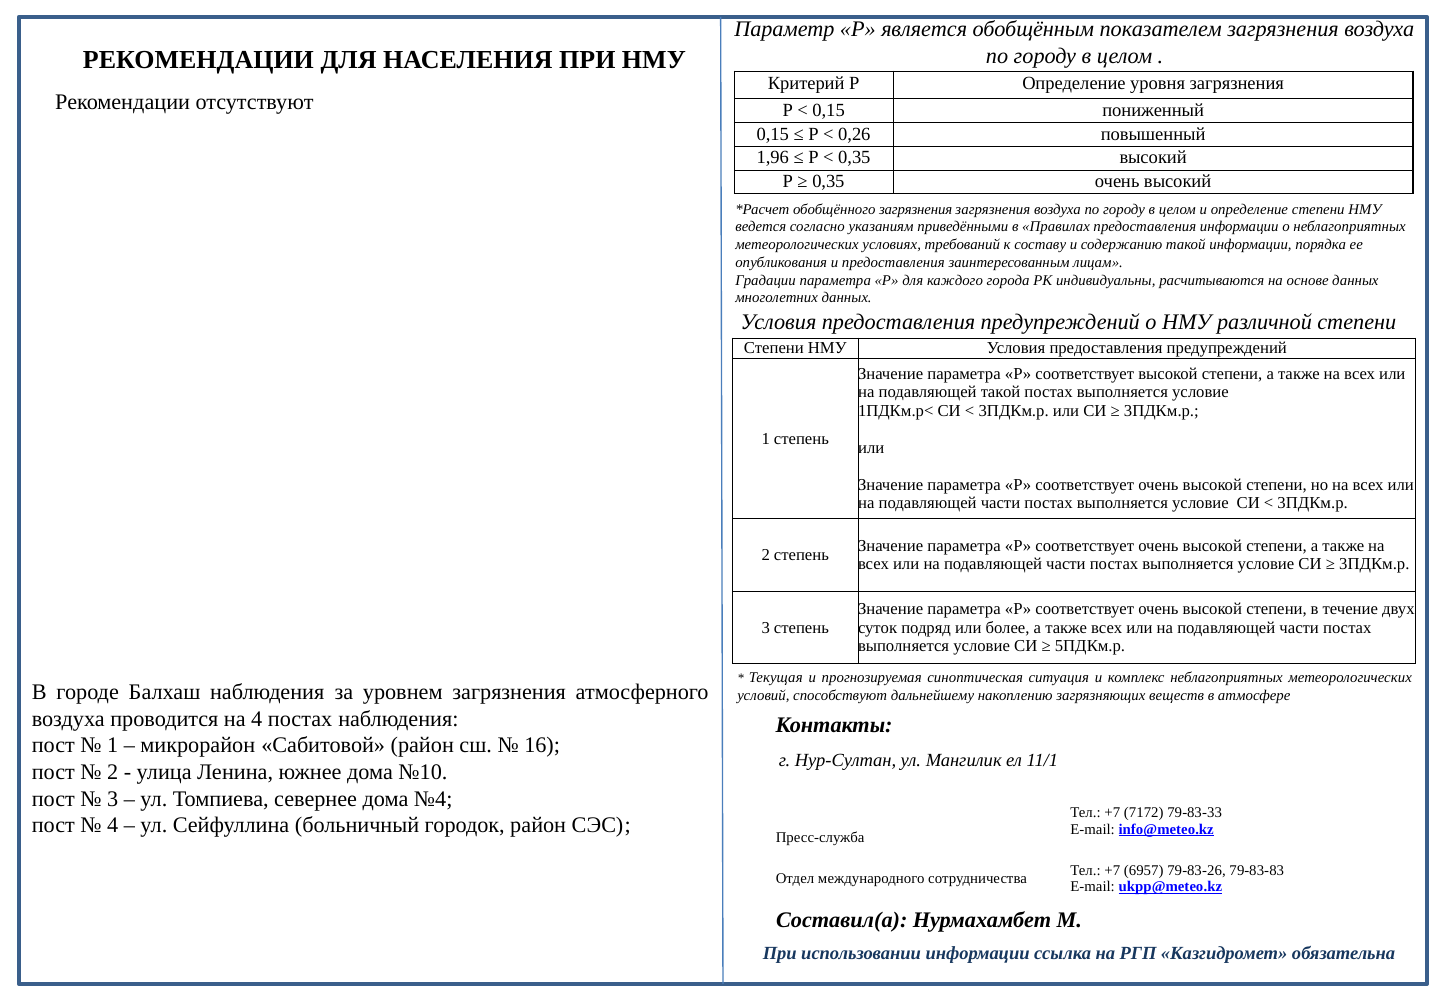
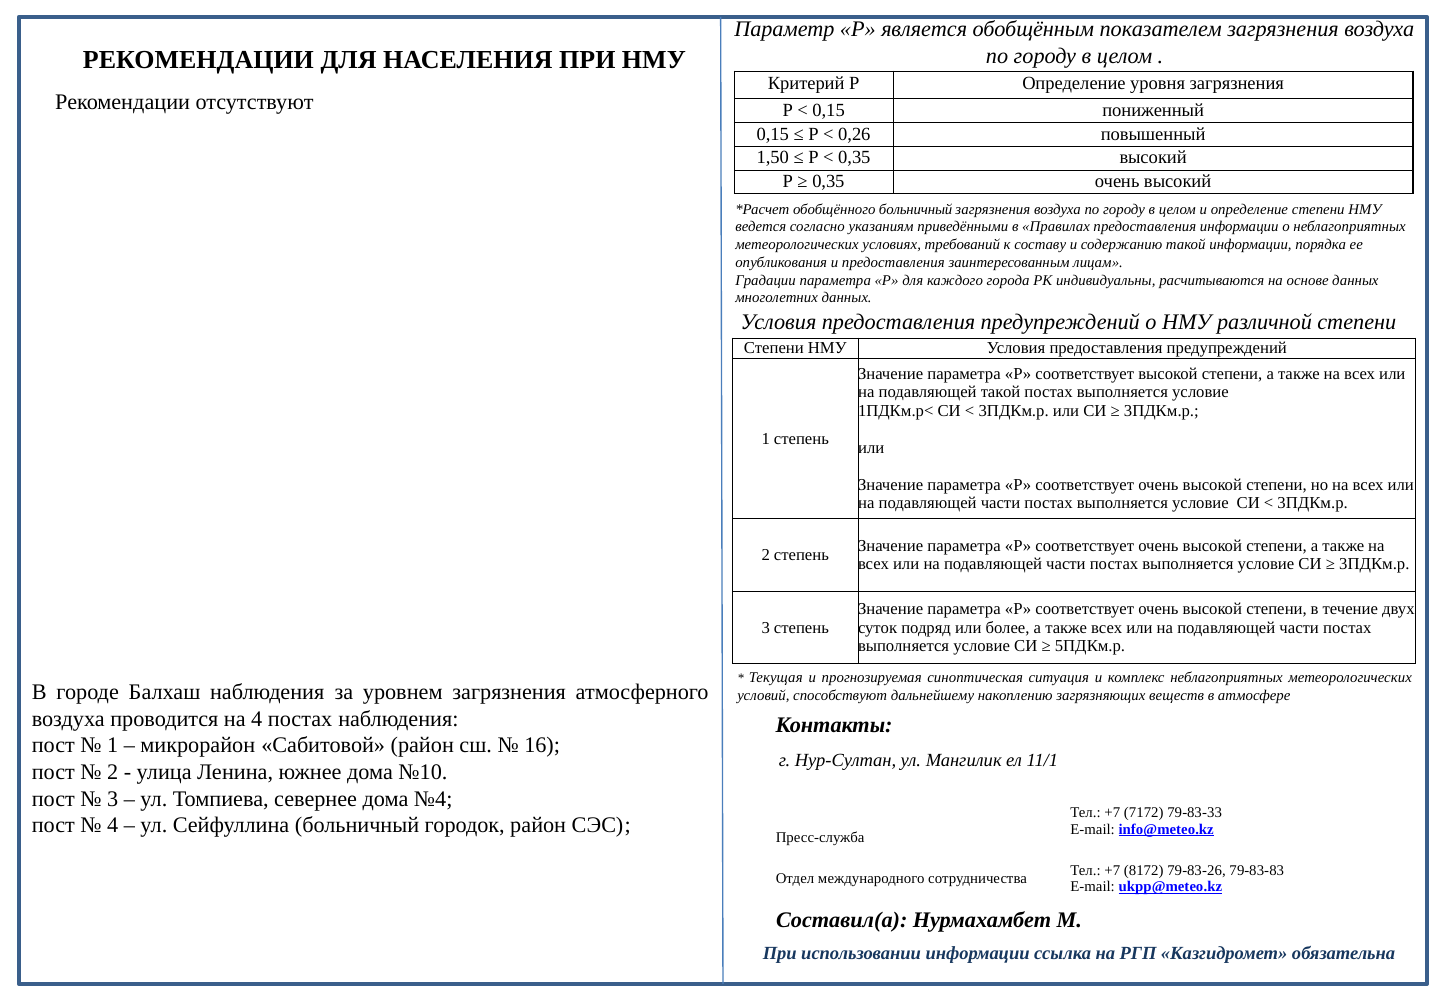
1,96: 1,96 -> 1,50
обобщённого загрязнения: загрязнения -> больничный
6957: 6957 -> 8172
